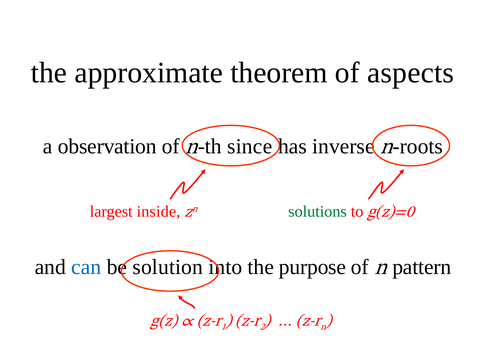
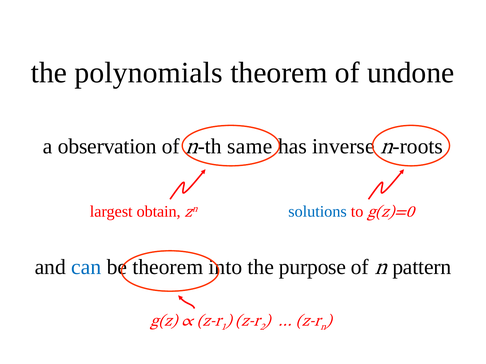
approximate: approximate -> polynomials
aspects: aspects -> undone
since: since -> same
inside: inside -> obtain
solutions colour: green -> blue
be solution: solution -> theorem
